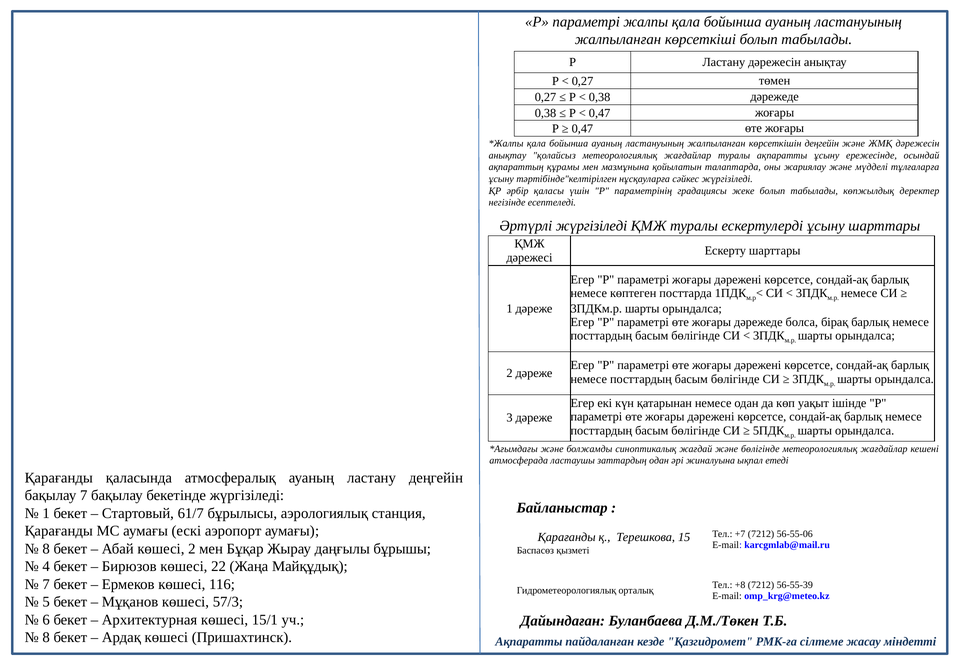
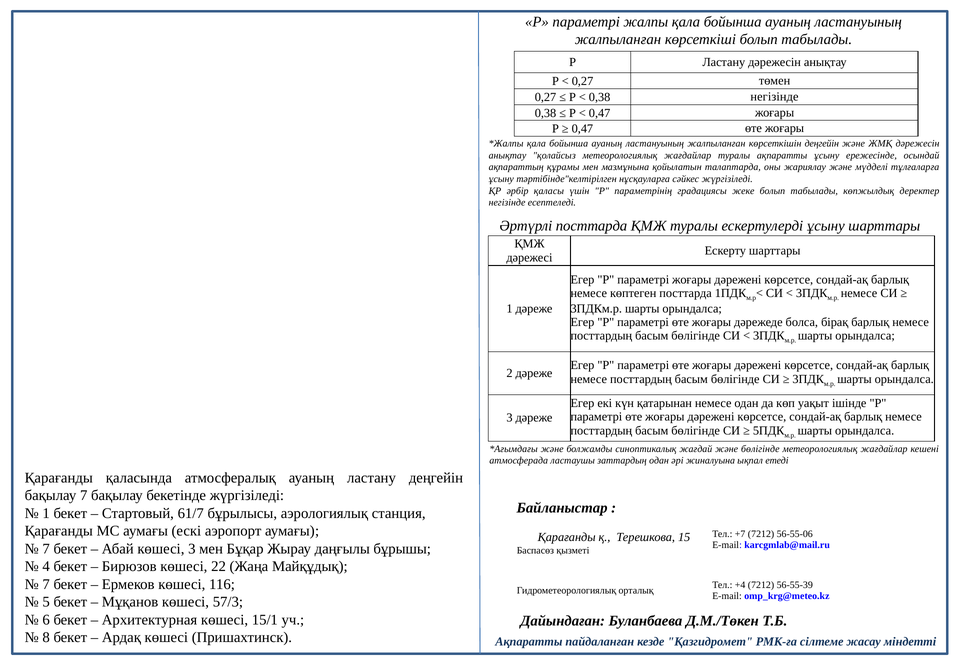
0,38 дәрежеде: дәрежеде -> негізінде
Әртүрлі жүргізіледі: жүргізіледі -> посттарда
8 at (46, 548): 8 -> 7
көшесі 2: 2 -> 3
+8: +8 -> +4
